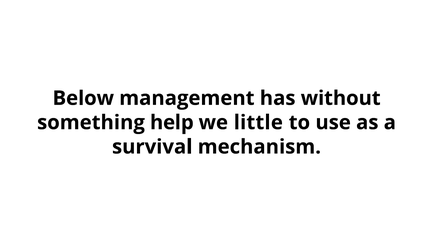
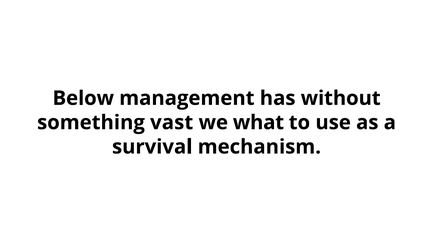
help: help -> vast
little: little -> what
